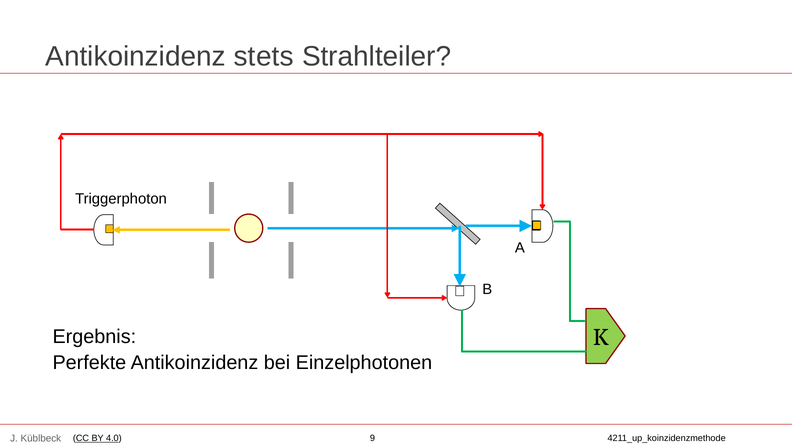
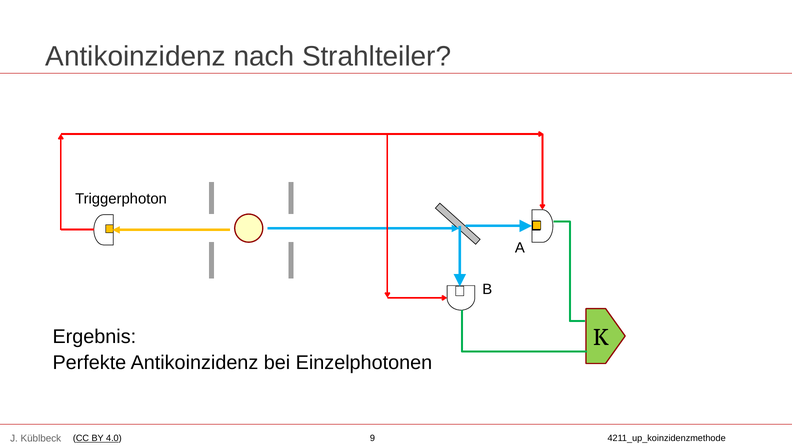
stets: stets -> nach
